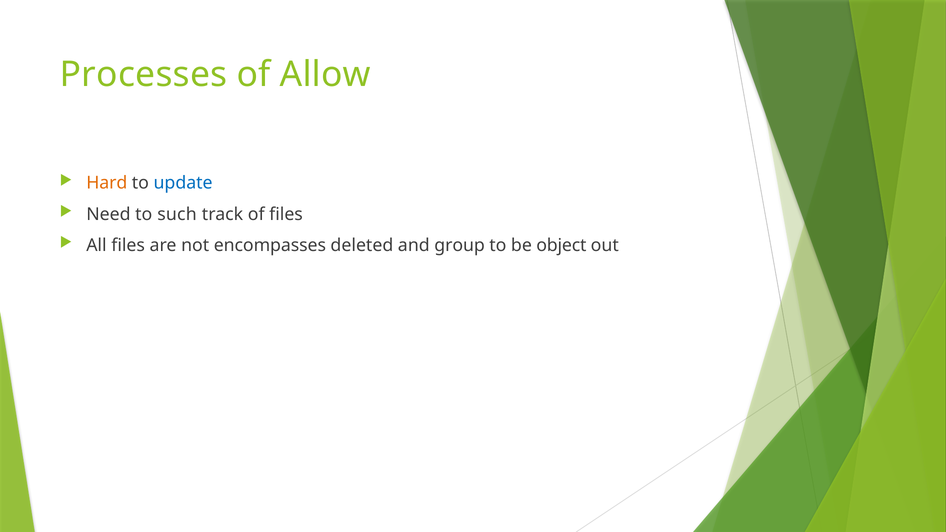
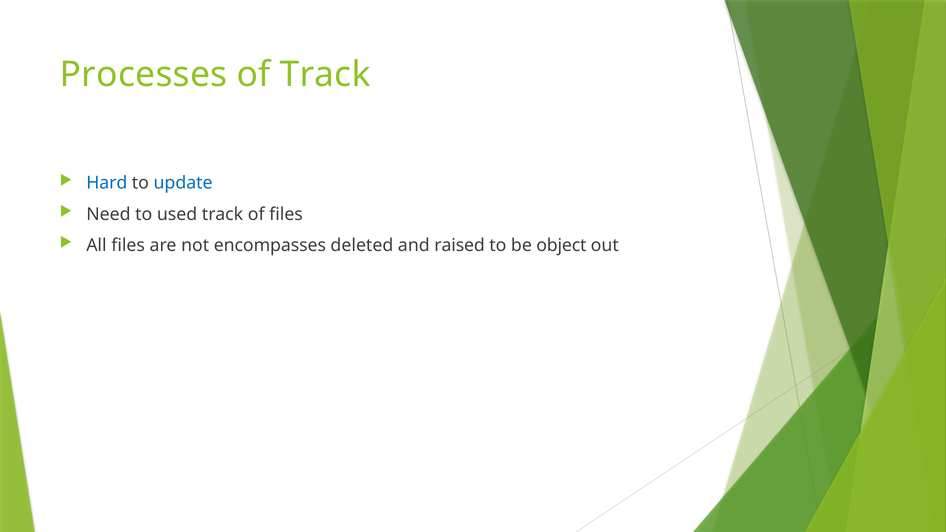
of Allow: Allow -> Track
Hard colour: orange -> blue
such: such -> used
group: group -> raised
